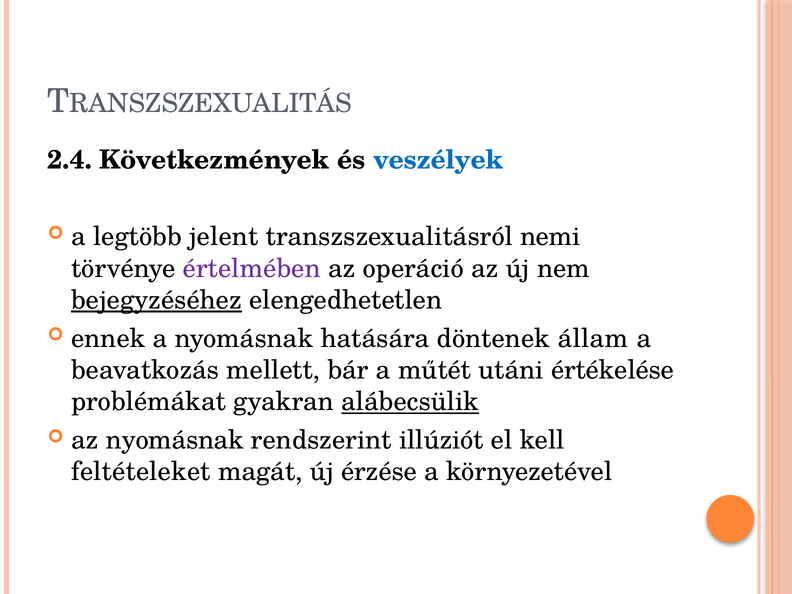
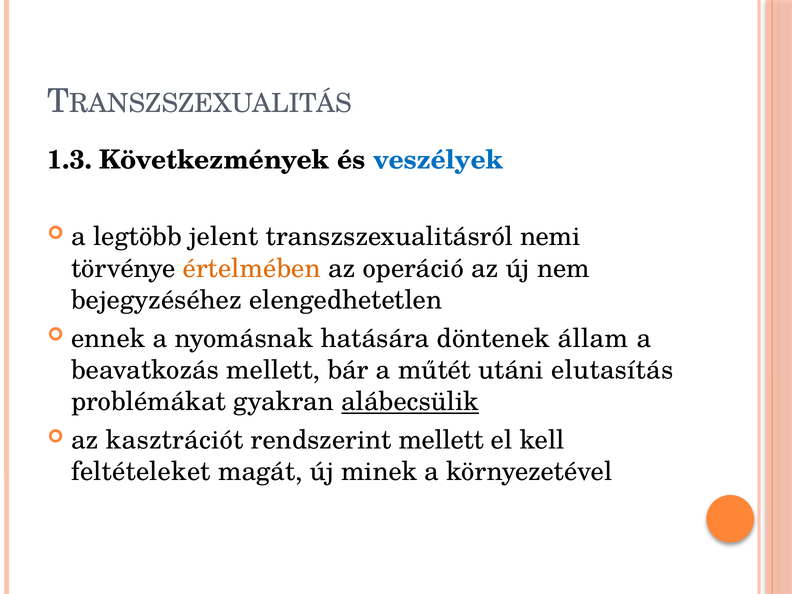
2.4: 2.4 -> 1.3
értelmében colour: purple -> orange
bejegyzéséhez underline: present -> none
értékelése: értékelése -> elutasítás
az nyomásnak: nyomásnak -> kasztrációt
rendszerint illúziót: illúziót -> mellett
érzése: érzése -> minek
